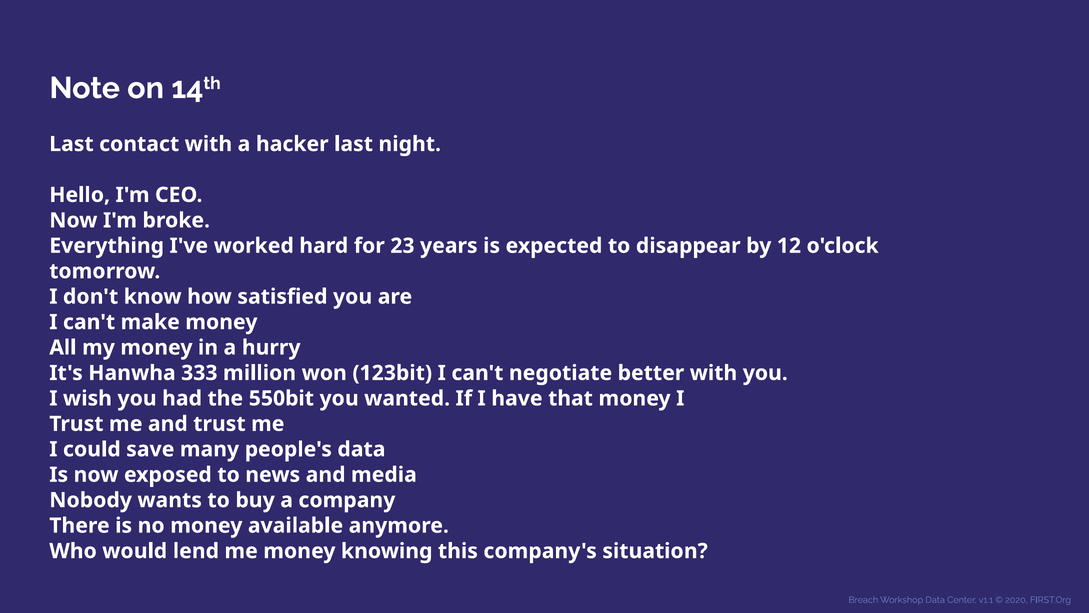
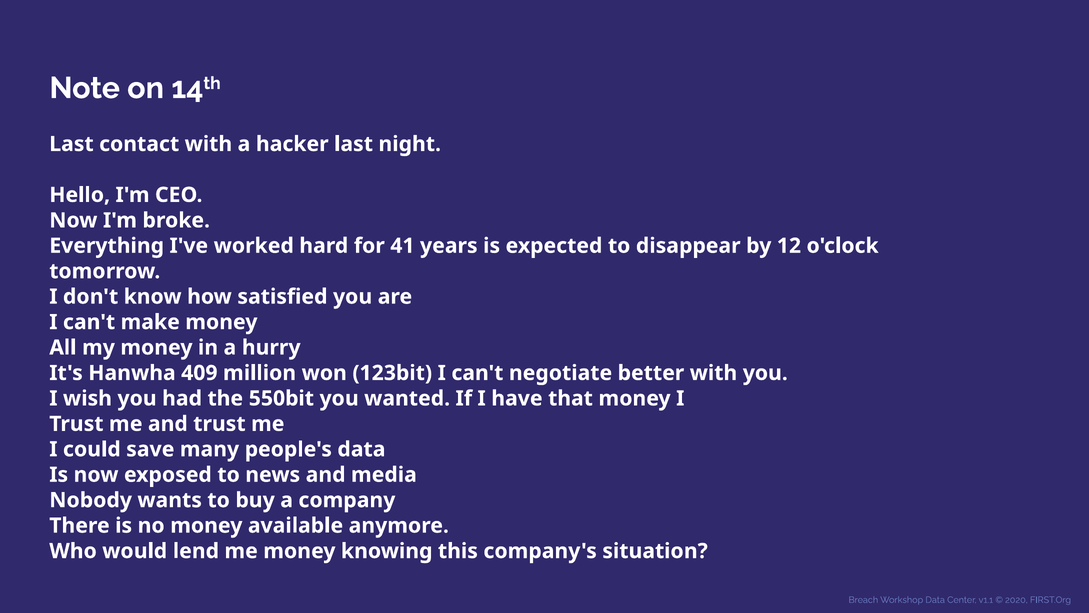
23: 23 -> 41
333: 333 -> 409
